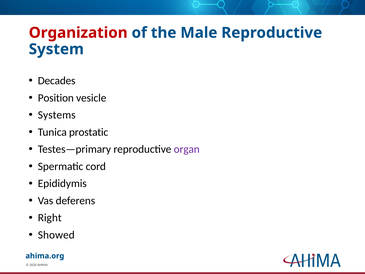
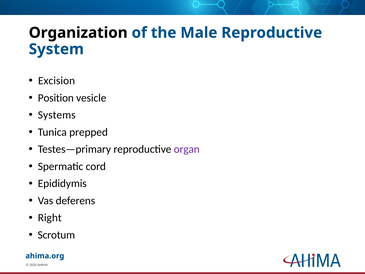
Organization colour: red -> black
Decades: Decades -> Excision
prostatic: prostatic -> prepped
Showed: Showed -> Scrotum
